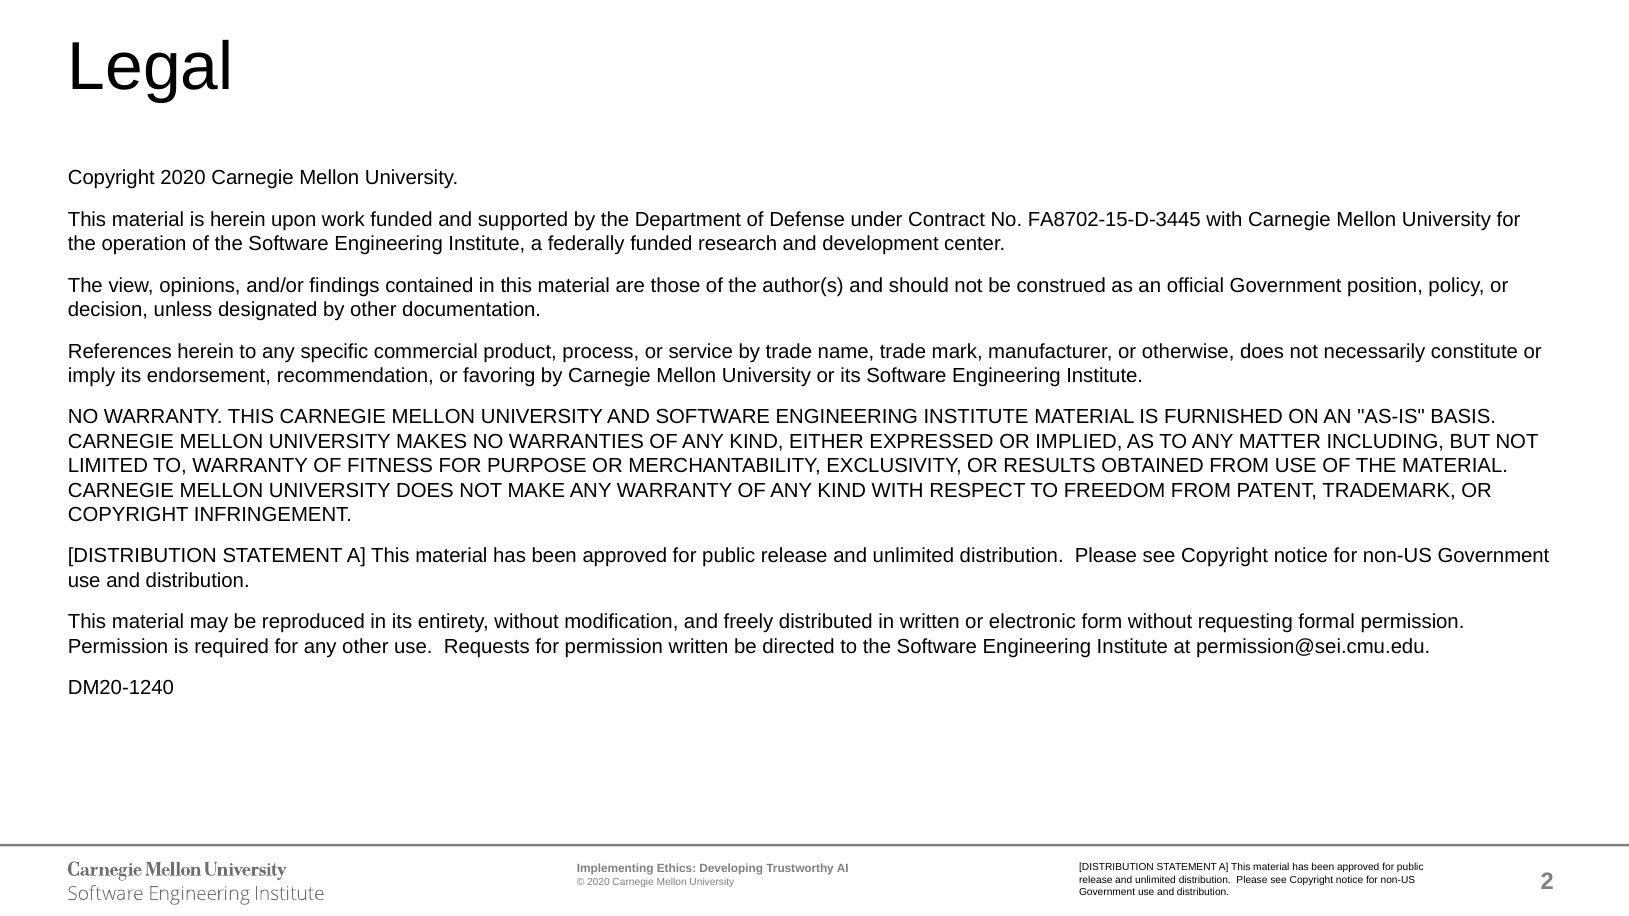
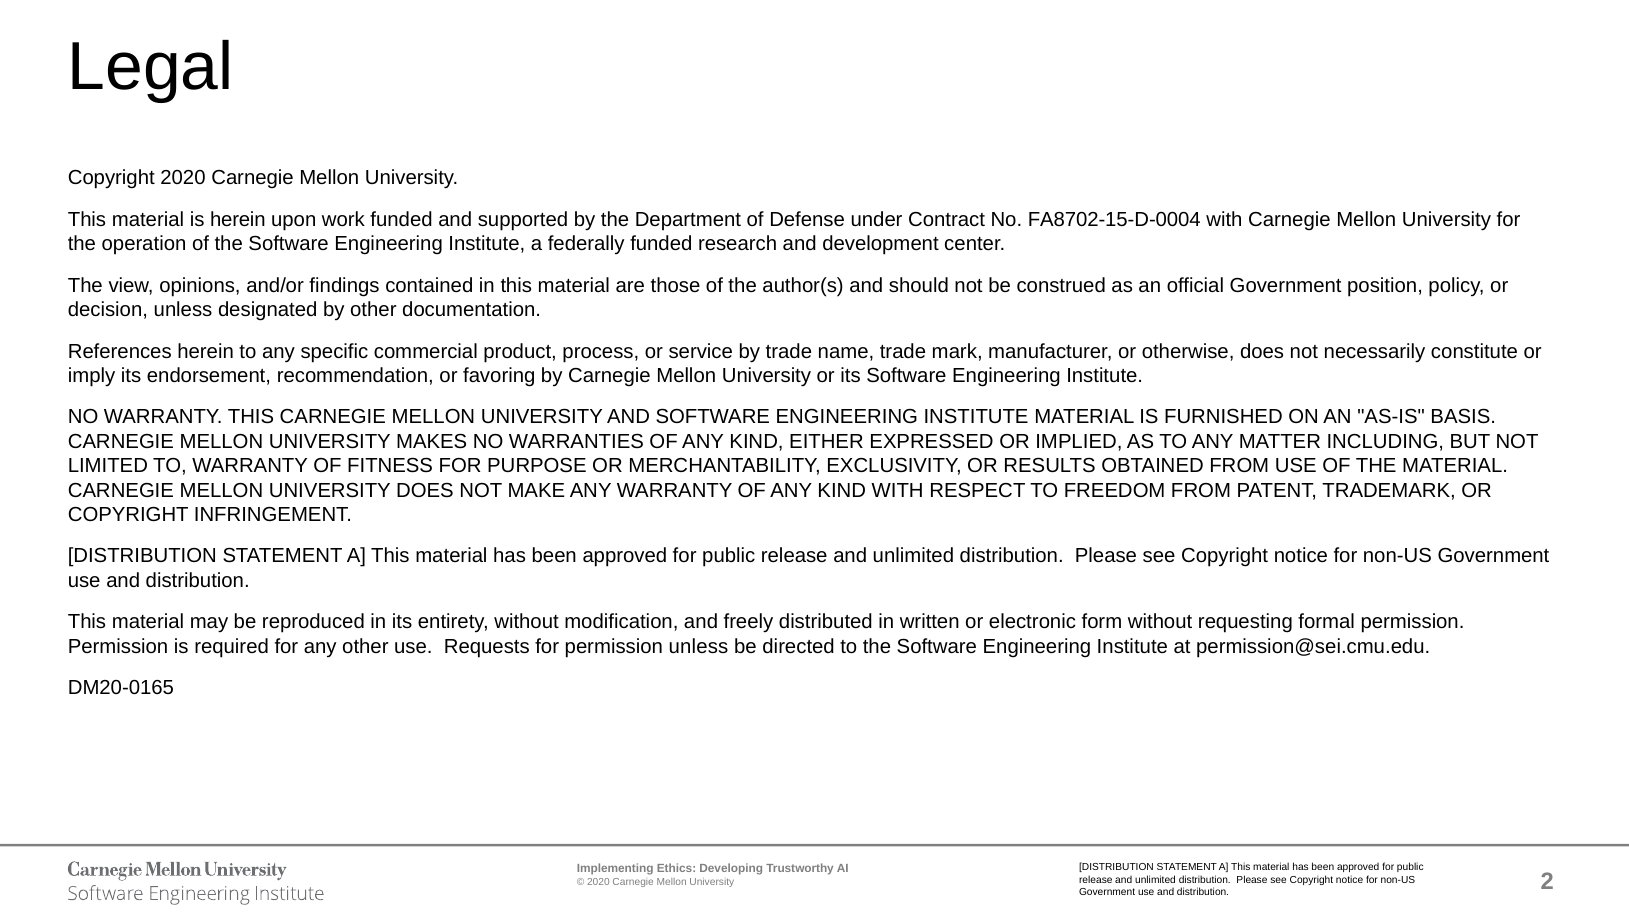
FA8702-15-D-3445: FA8702-15-D-3445 -> FA8702-15-D-0004
permission written: written -> unless
DM20-1240: DM20-1240 -> DM20-0165
